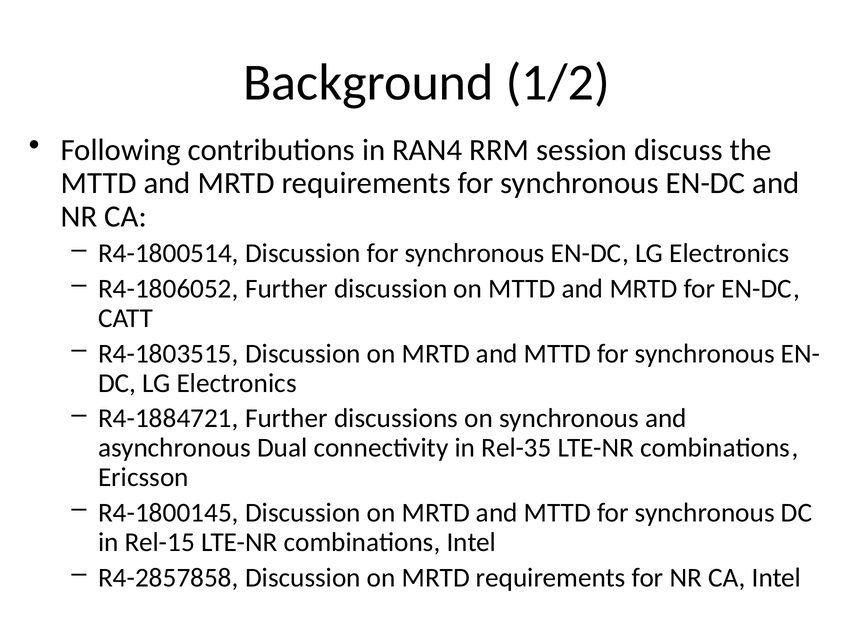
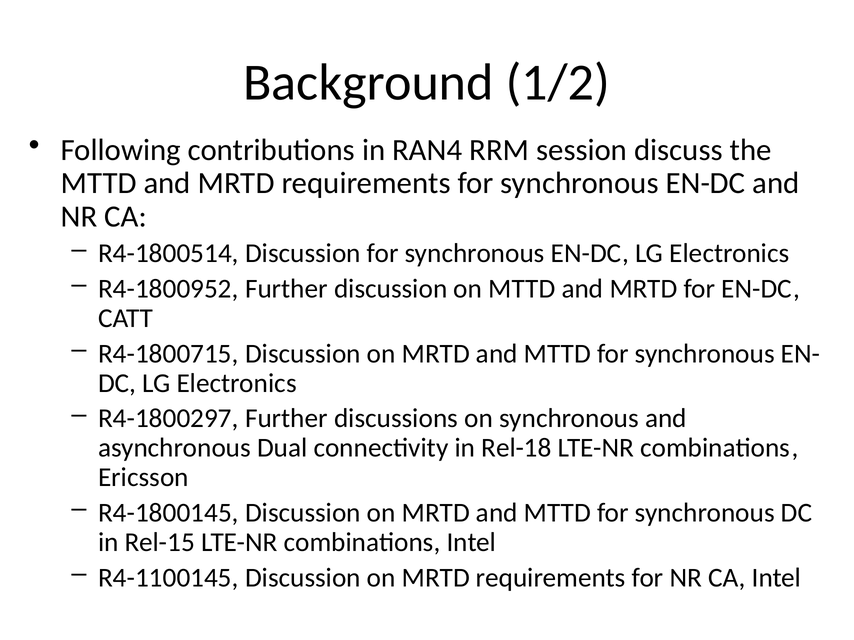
R4-1806052: R4-1806052 -> R4-1800952
R4-1803515: R4-1803515 -> R4-1800715
R4-1884721: R4-1884721 -> R4-1800297
Rel-35: Rel-35 -> Rel-18
R4-2857858: R4-2857858 -> R4-1100145
